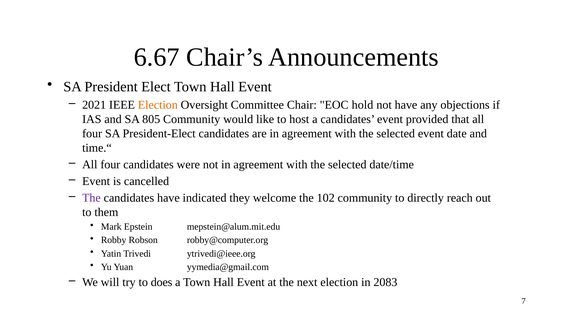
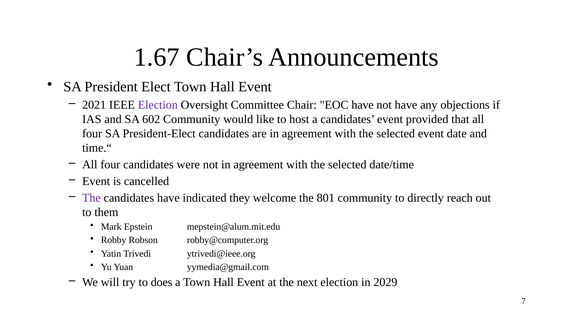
6.67: 6.67 -> 1.67
Election at (158, 105) colour: orange -> purple
EOC hold: hold -> have
805: 805 -> 602
102: 102 -> 801
2083: 2083 -> 2029
